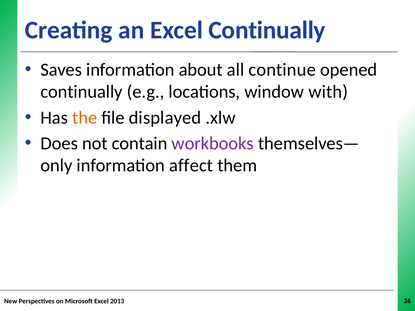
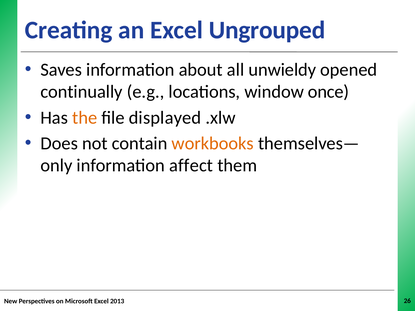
Excel Continually: Continually -> Ungrouped
continue: continue -> unwieldy
with: with -> once
workbooks colour: purple -> orange
